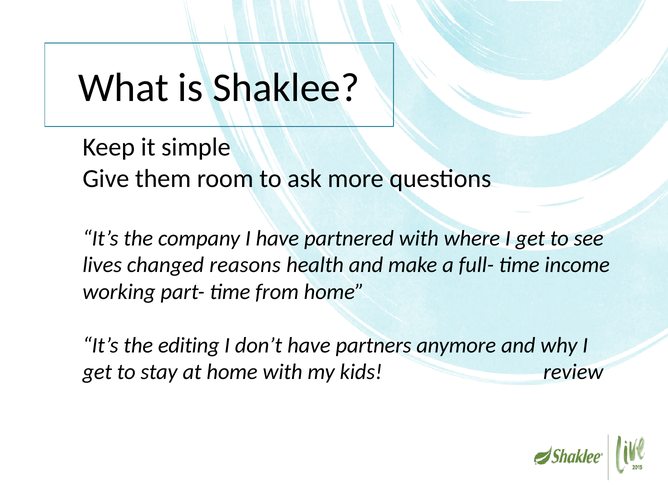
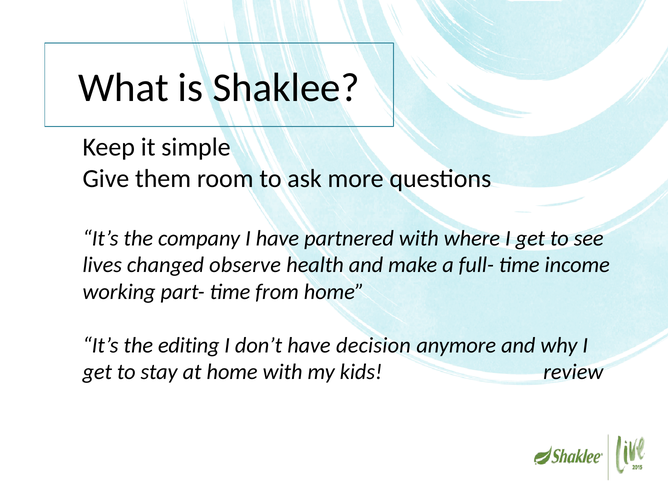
reasons: reasons -> observe
partners: partners -> decision
